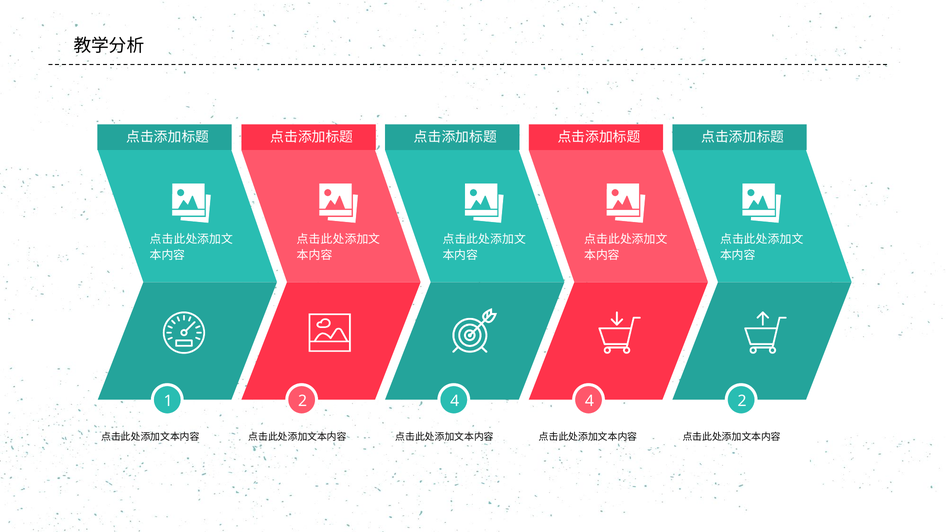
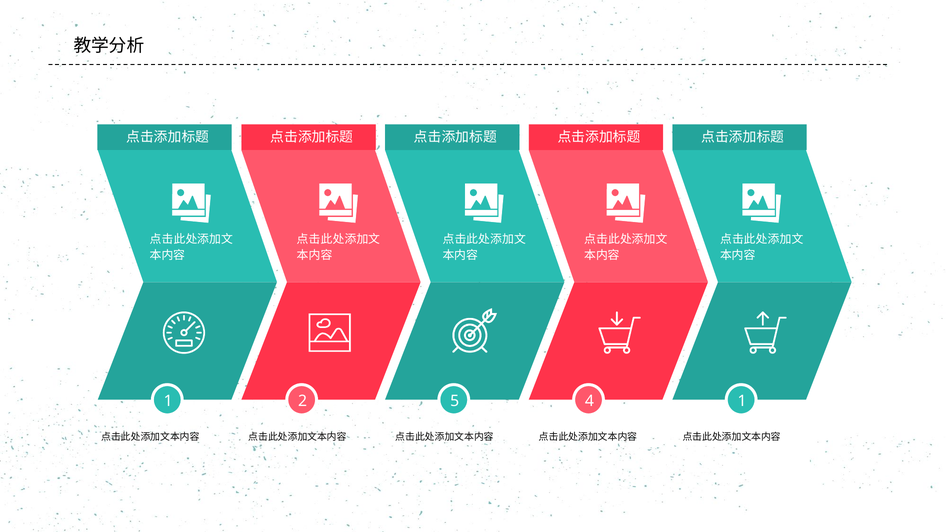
2 4: 4 -> 5
4 2: 2 -> 1
